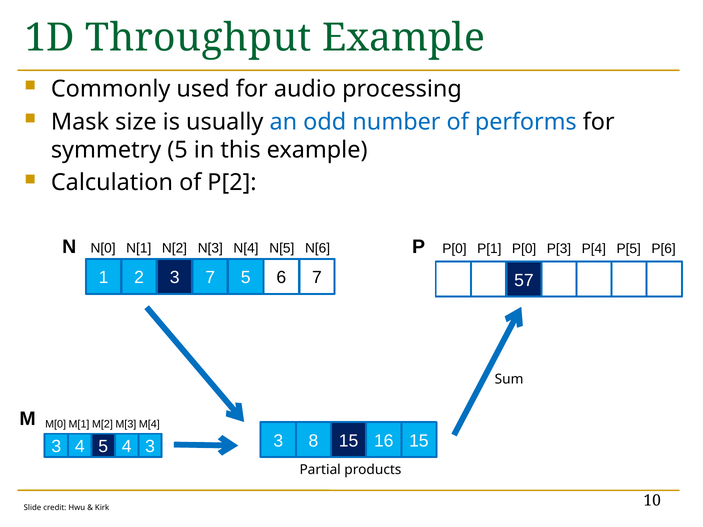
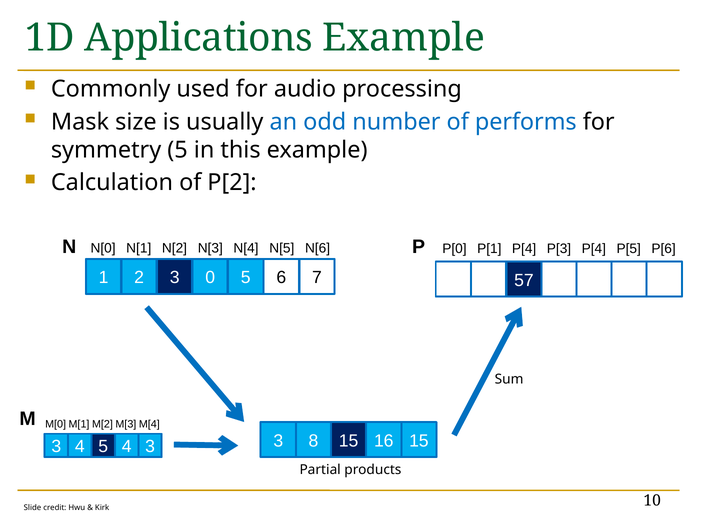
Throughput: Throughput -> Applications
P[1 P[0: P[0 -> P[4
3 7: 7 -> 0
